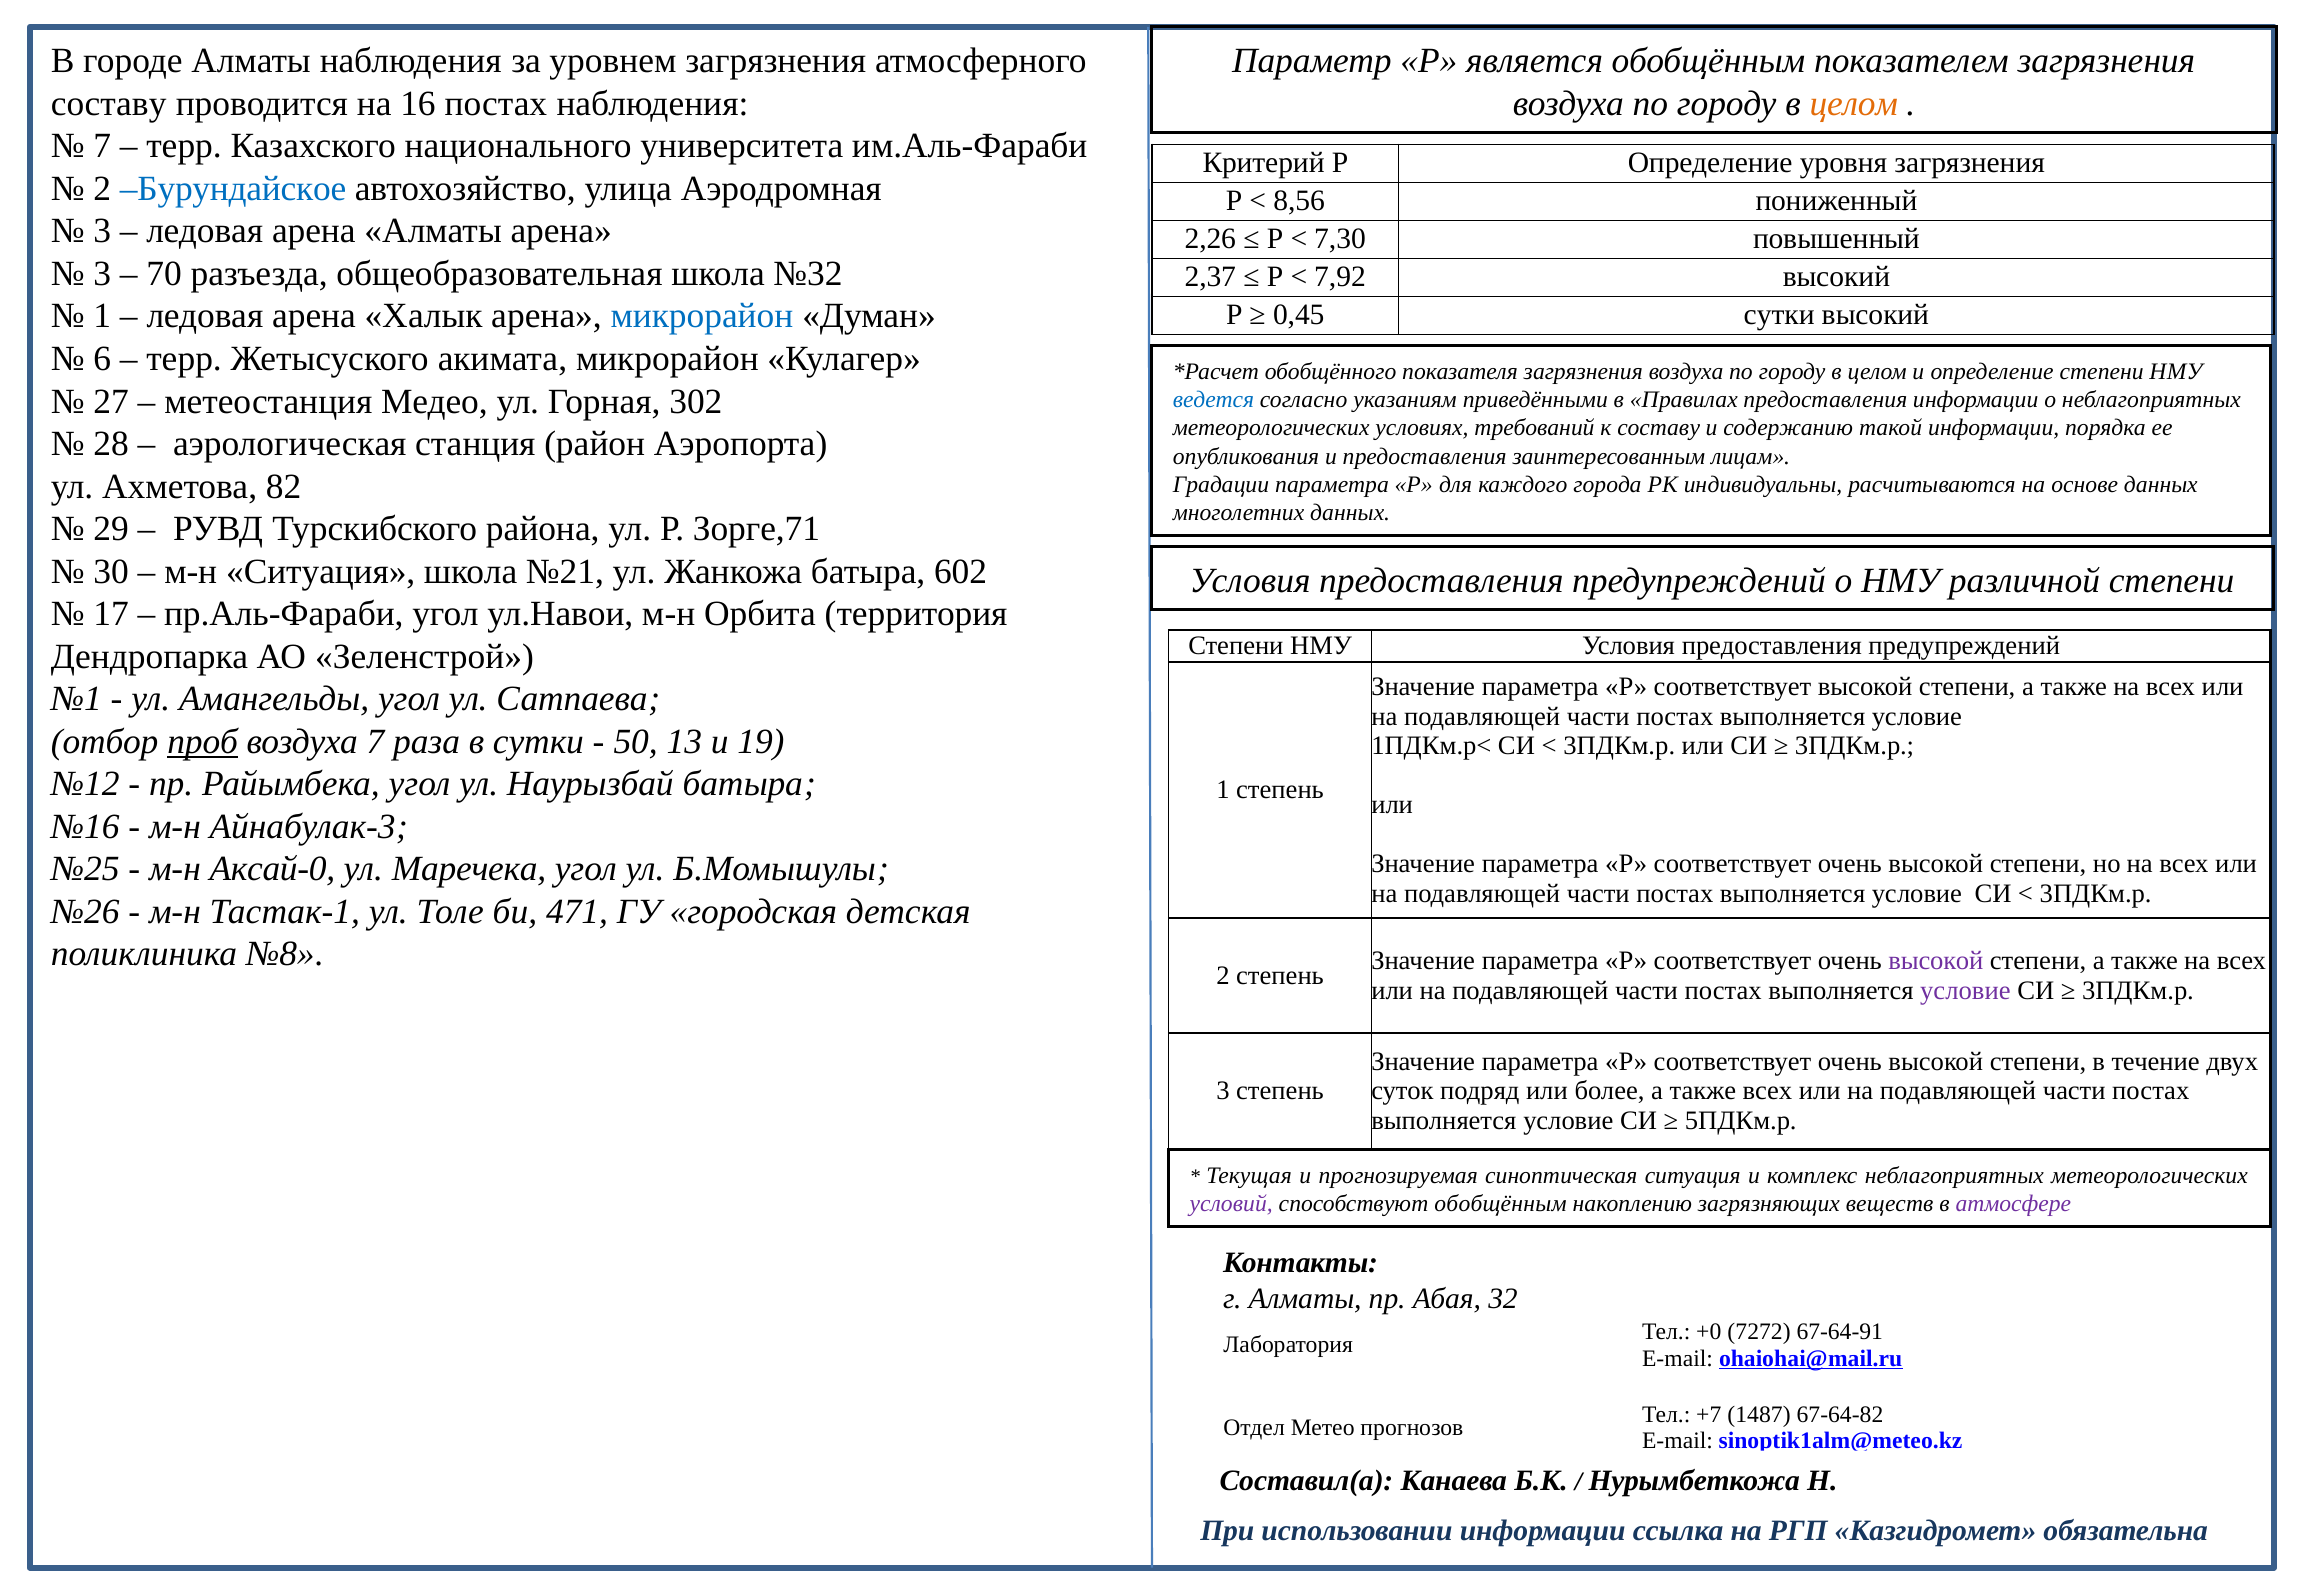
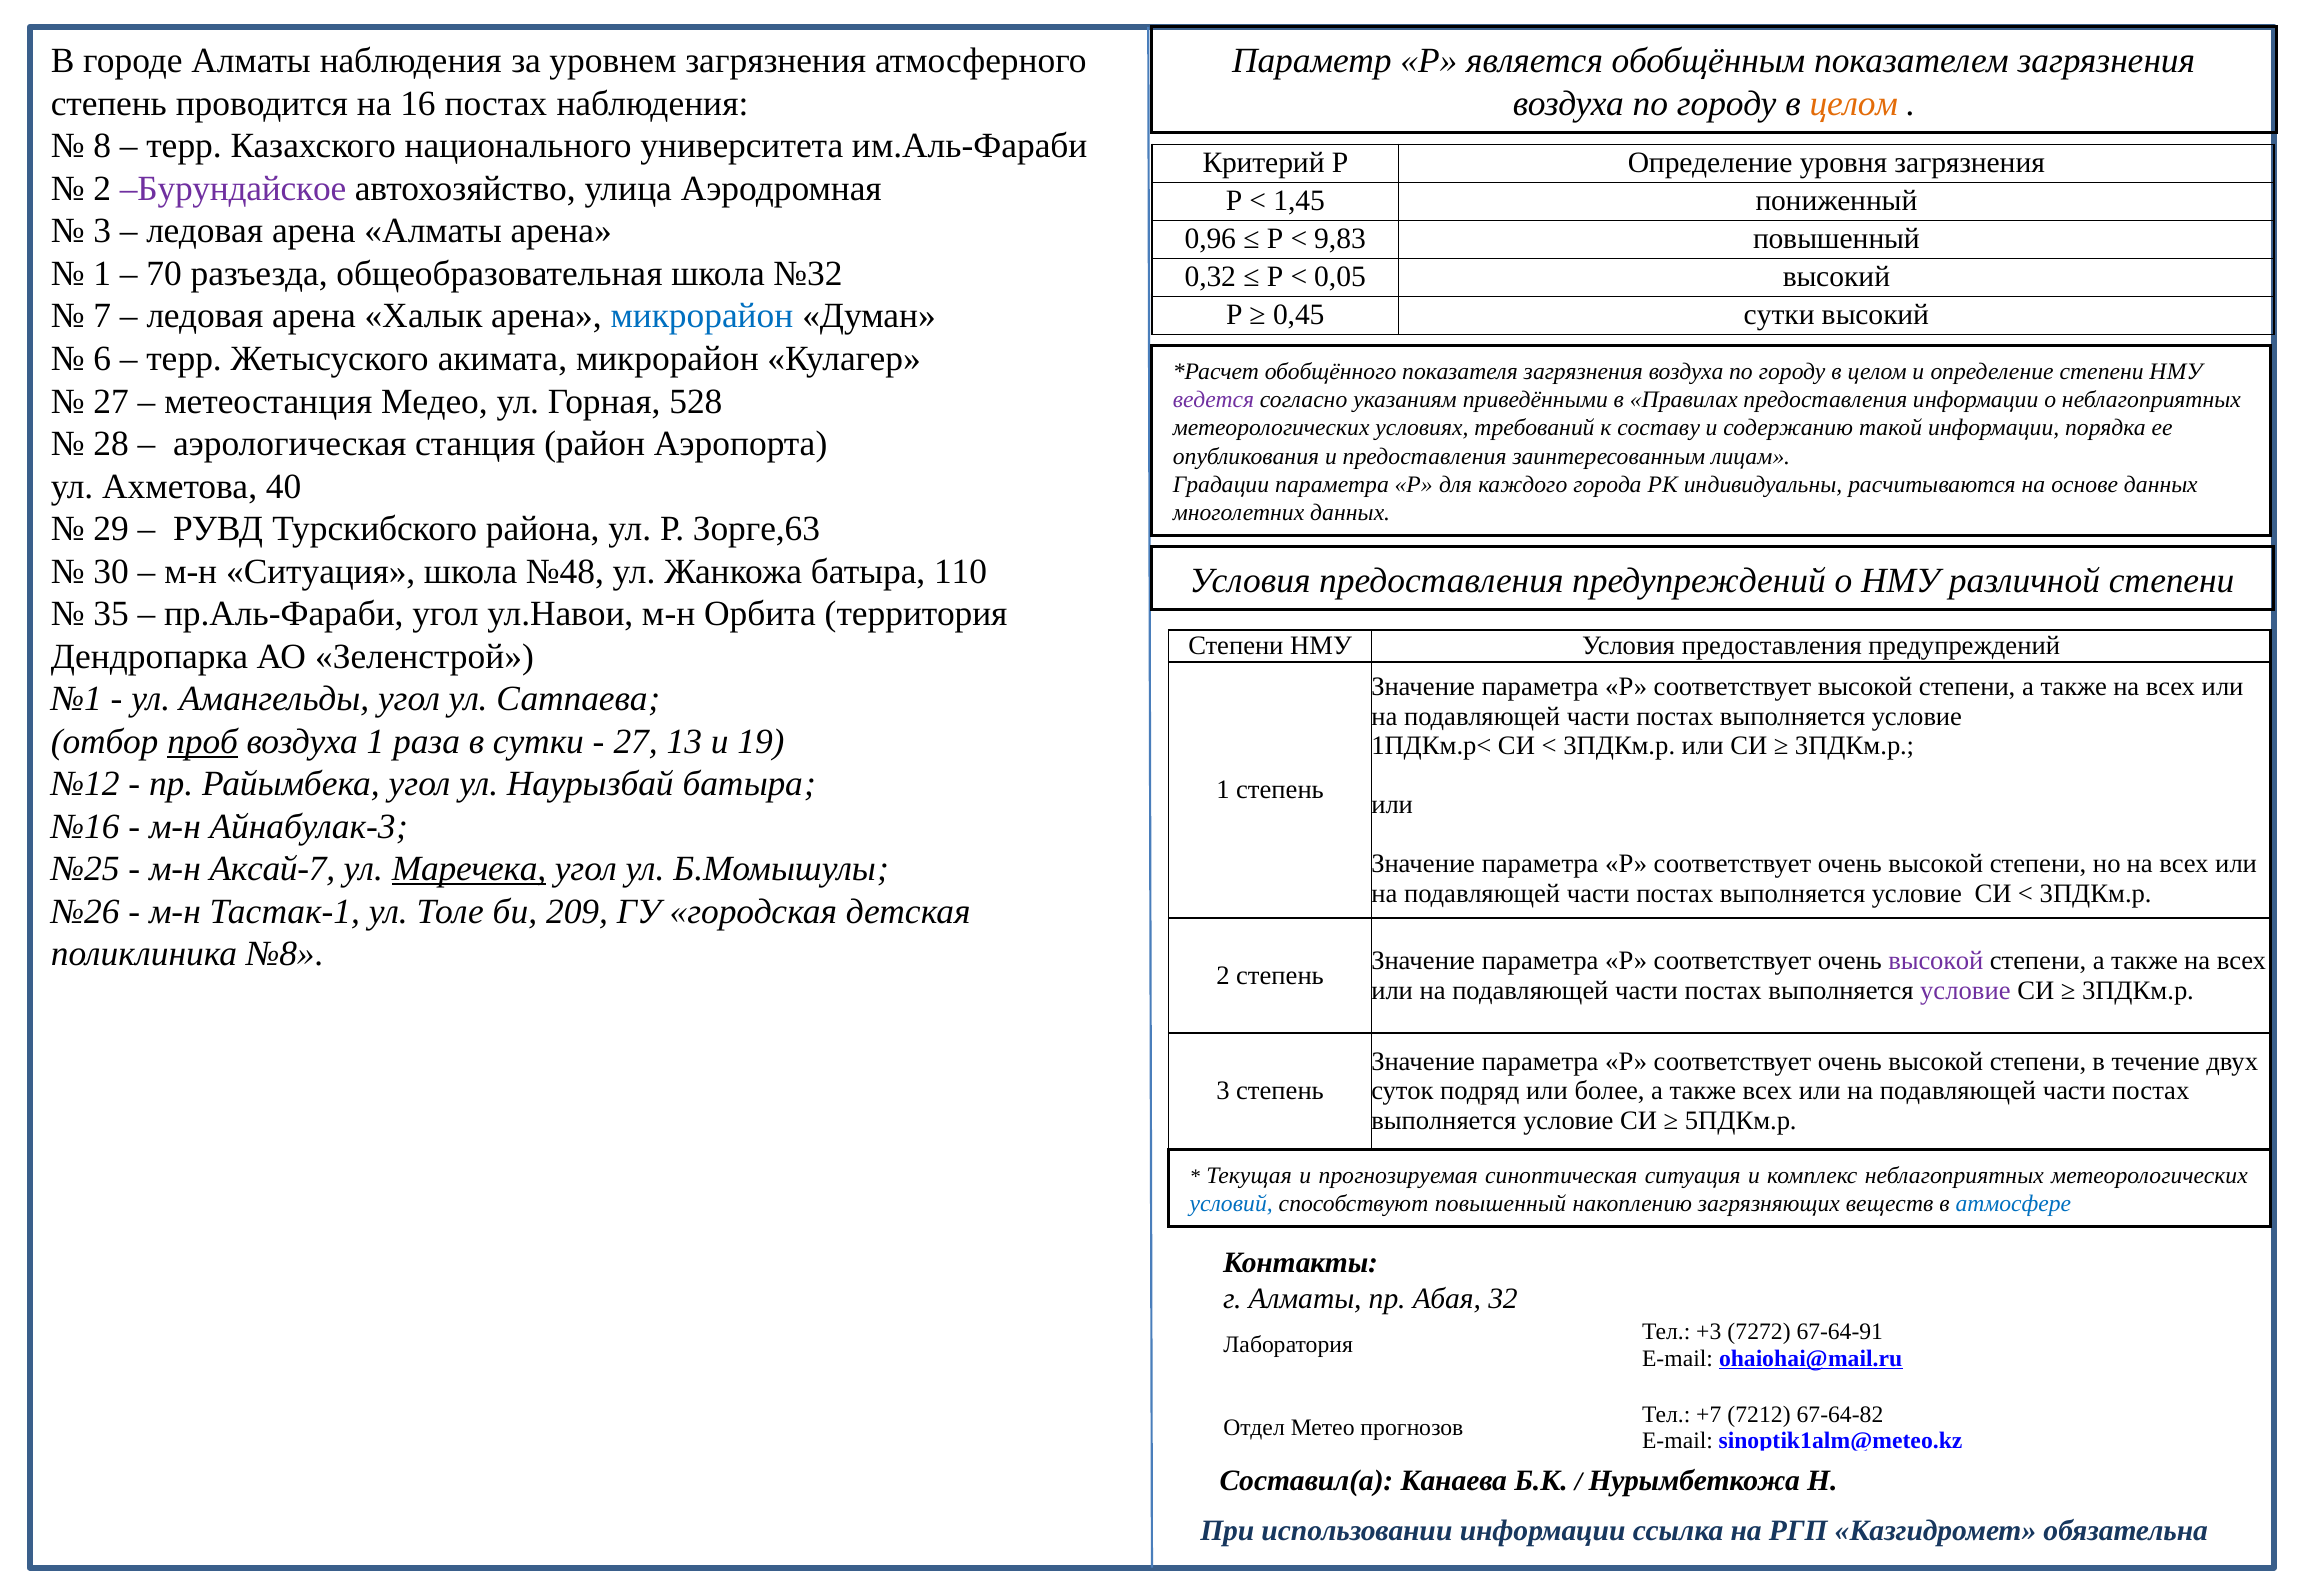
составу at (109, 104): составу -> степень
7 at (102, 146): 7 -> 8
Бурундайское colour: blue -> purple
8,56: 8,56 -> 1,45
2,26: 2,26 -> 0,96
7,30: 7,30 -> 9,83
3 at (102, 274): 3 -> 1
2,37: 2,37 -> 0,32
7,92: 7,92 -> 0,05
1 at (102, 316): 1 -> 7
302: 302 -> 528
ведется colour: blue -> purple
82: 82 -> 40
Зорге,71: Зорге,71 -> Зорге,63
№21: №21 -> №48
602: 602 -> 110
17: 17 -> 35
воздуха 7: 7 -> 1
50 at (636, 742): 50 -> 27
Аксай-0: Аксай-0 -> Аксай-7
Маречека underline: none -> present
471: 471 -> 209
условий colour: purple -> blue
способствуют обобщённым: обобщённым -> повышенный
атмосфере colour: purple -> blue
+0: +0 -> +3
1487: 1487 -> 7212
